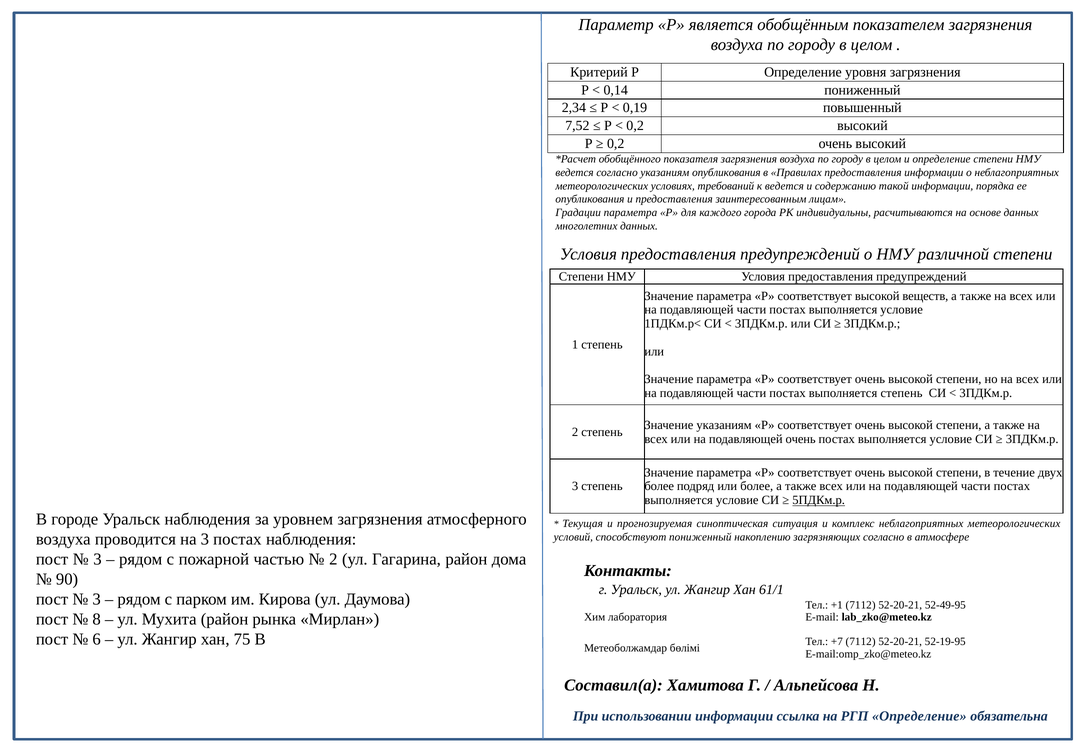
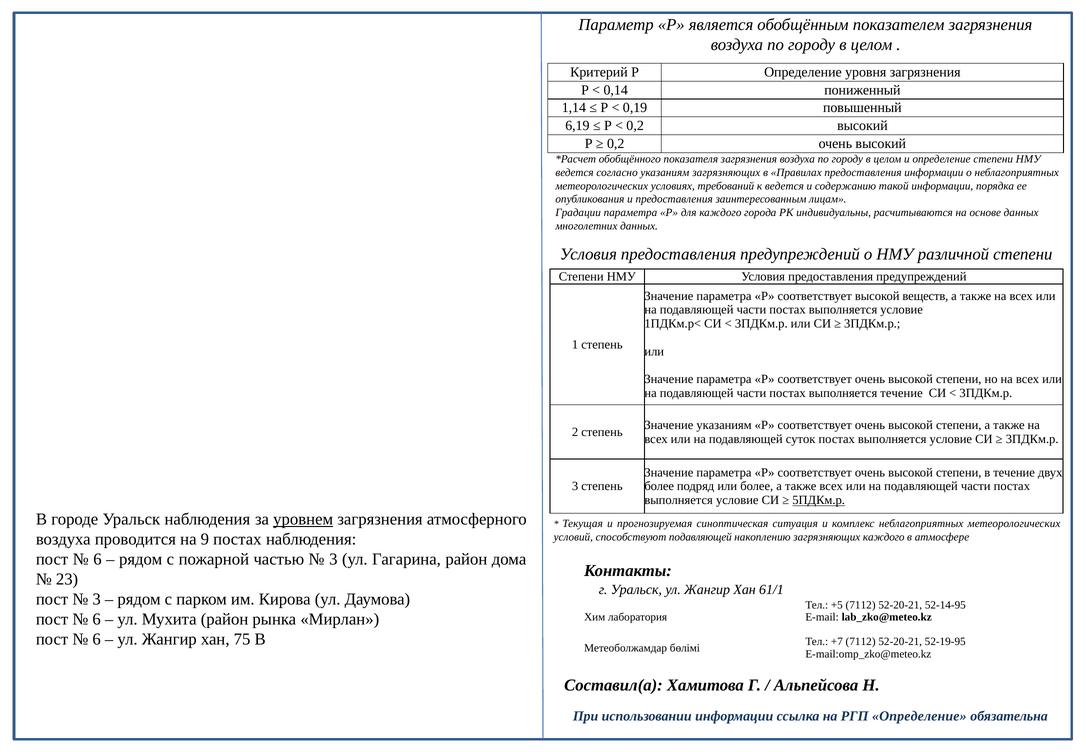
2,34: 2,34 -> 1,14
7,52: 7,52 -> 6,19
указаниям опубликования: опубликования -> загрязняющих
выполняется степень: степень -> течение
подавляющей очень: очень -> суток
уровнем underline: none -> present
на 3: 3 -> 9
способствуют пониженный: пониженный -> подавляющей
загрязняющих согласно: согласно -> каждого
3 at (97, 559): 3 -> 6
2 at (333, 559): 2 -> 3
90: 90 -> 23
+1: +1 -> +5
52-49-95: 52-49-95 -> 52-14-95
8 at (97, 619): 8 -> 6
